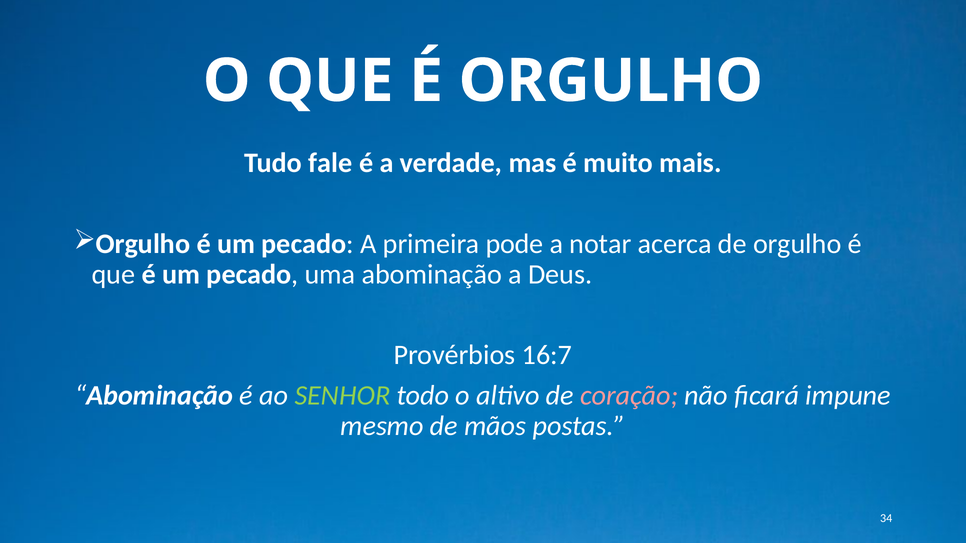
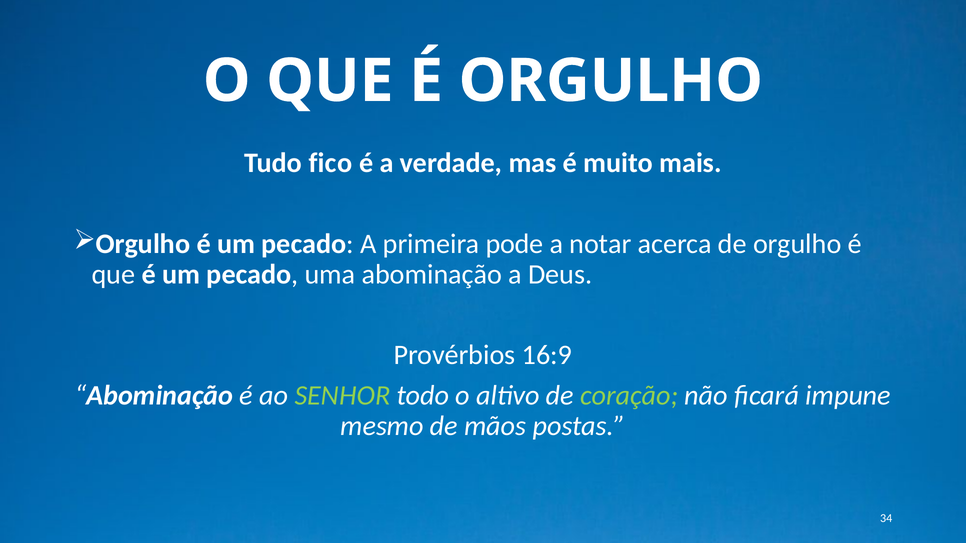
fale: fale -> fico
16:7: 16:7 -> 16:9
coração colour: pink -> light green
